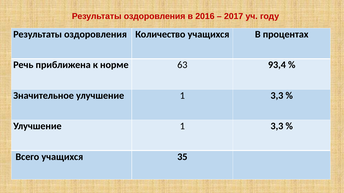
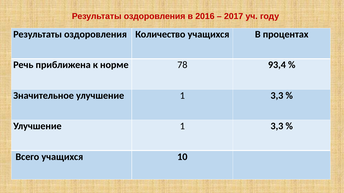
63: 63 -> 78
35: 35 -> 10
